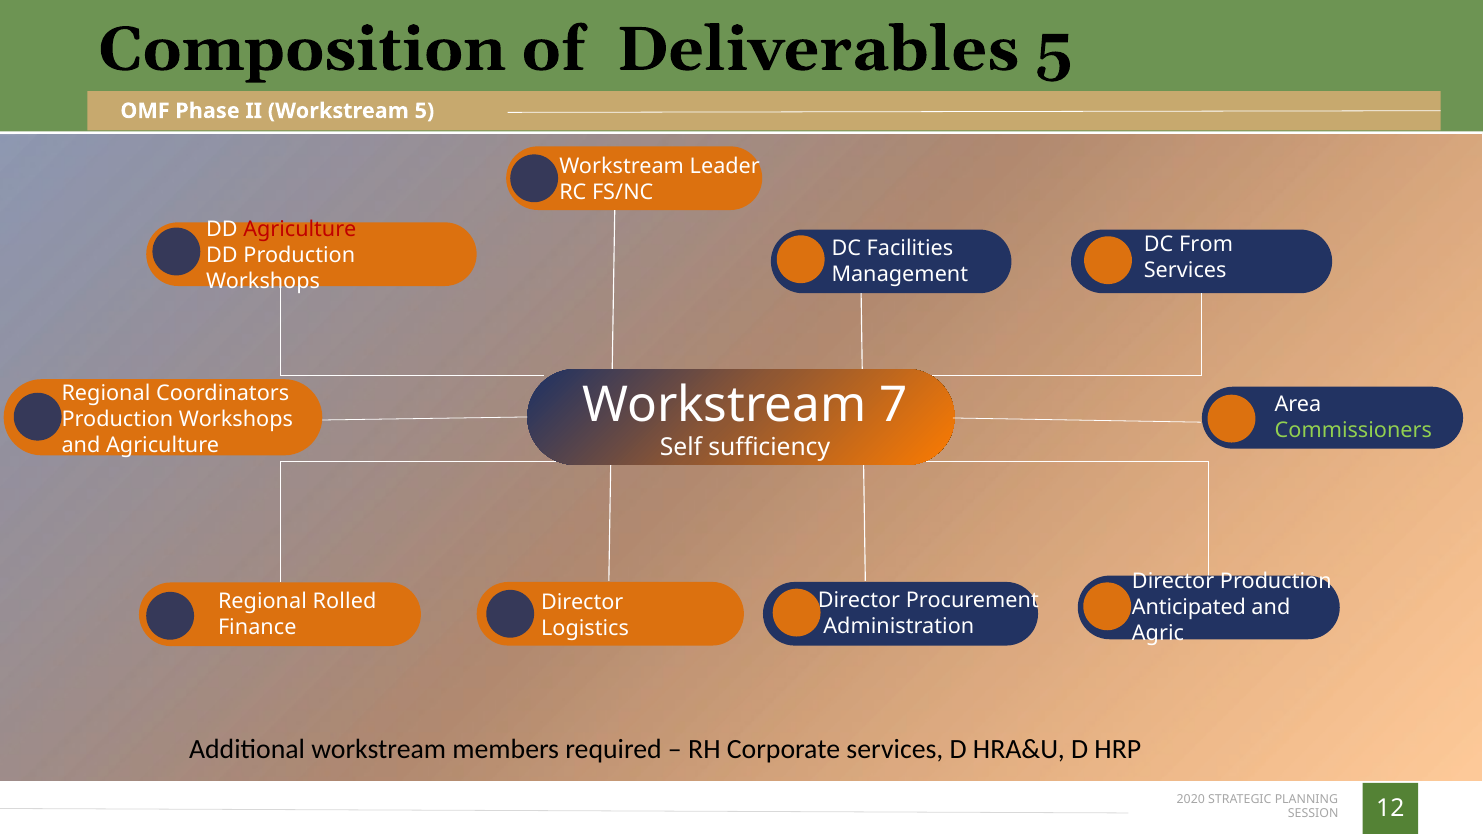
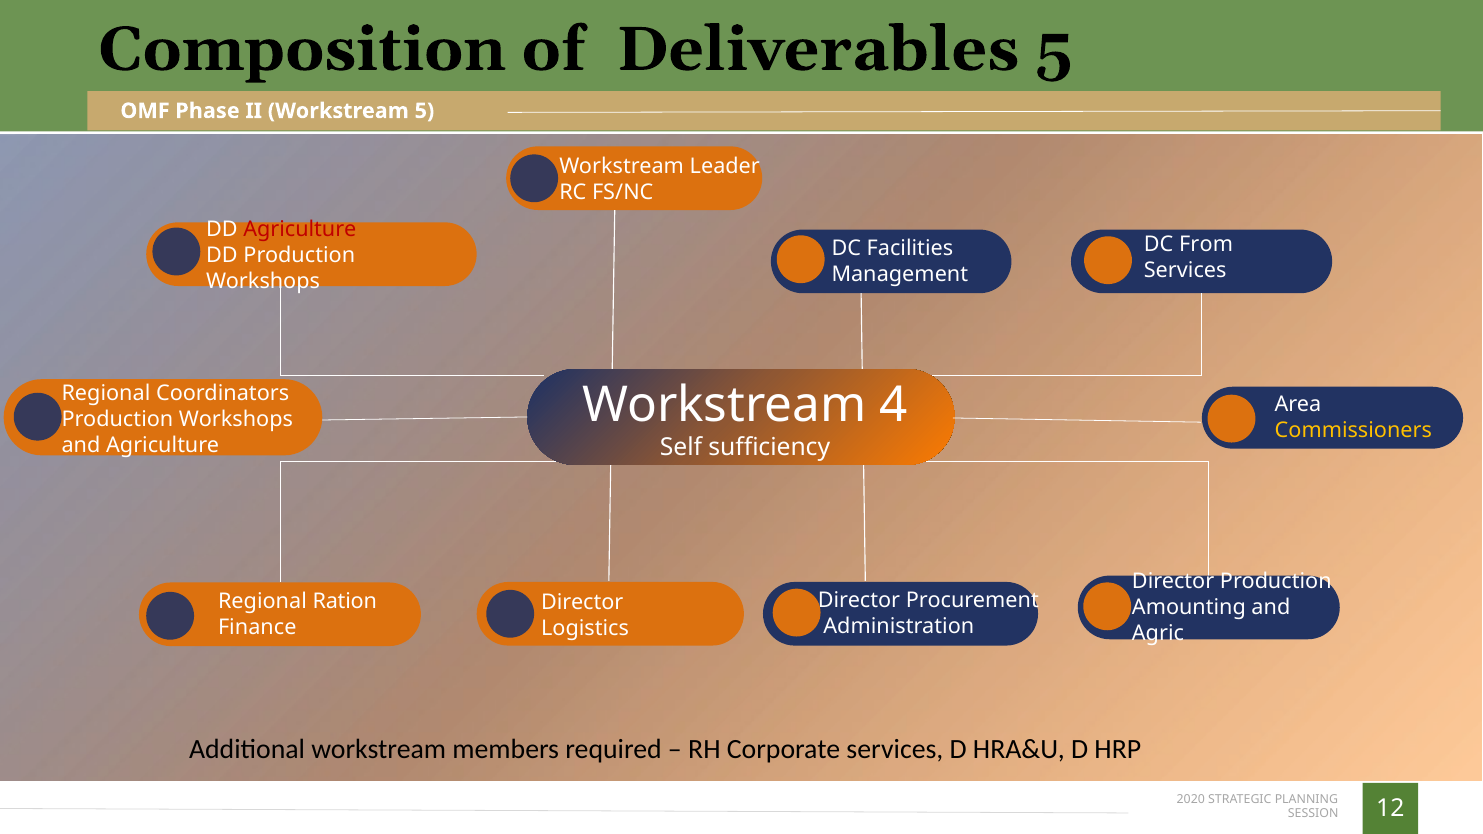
7: 7 -> 4
Commissioners colour: light green -> yellow
Rolled: Rolled -> Ration
Anticipated: Anticipated -> Amounting
